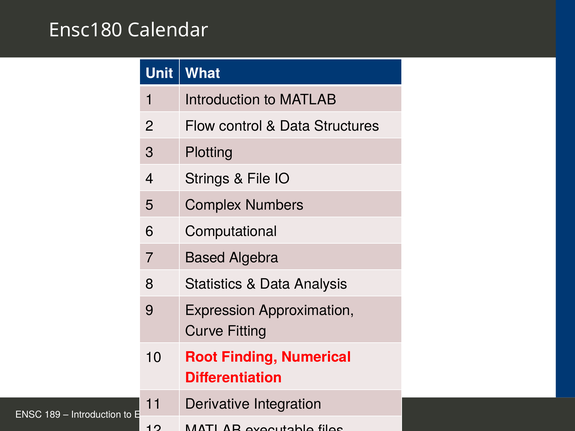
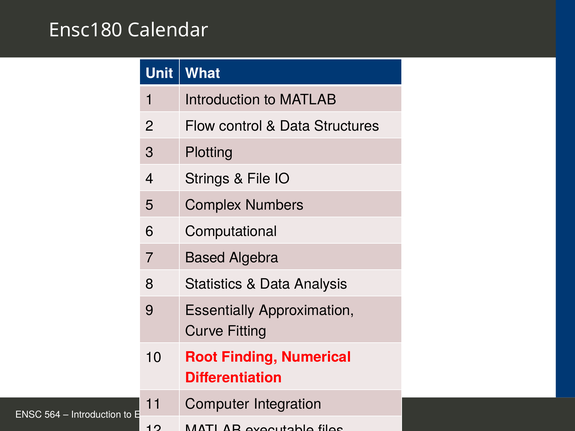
Expression: Expression -> Essentially
Derivative: Derivative -> Computer
189: 189 -> 564
